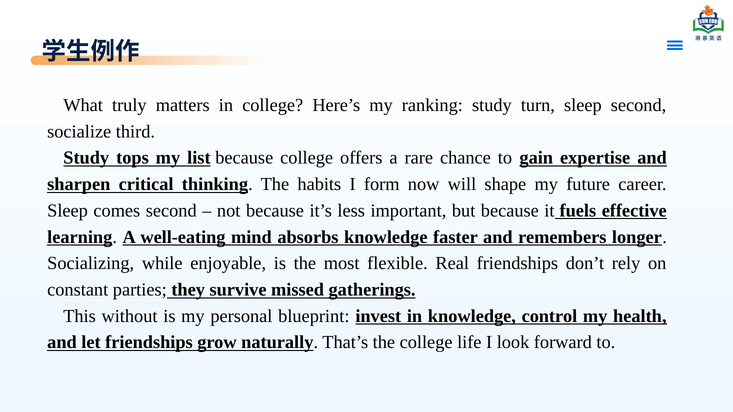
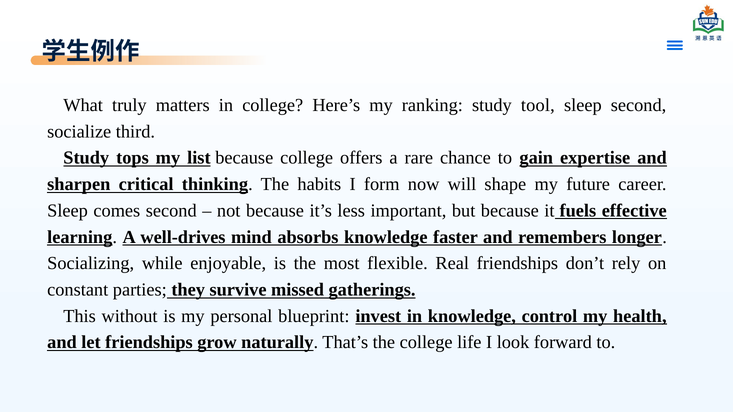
turn: turn -> tool
well-eating: well-eating -> well-drives
